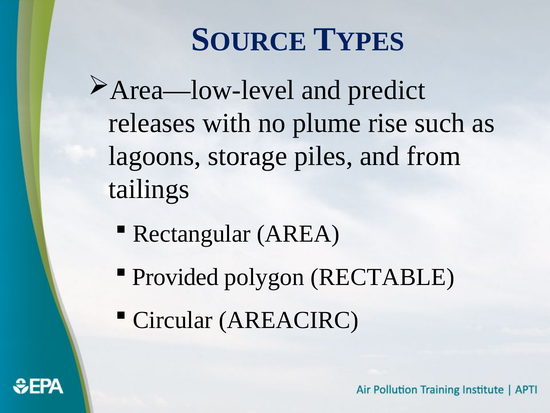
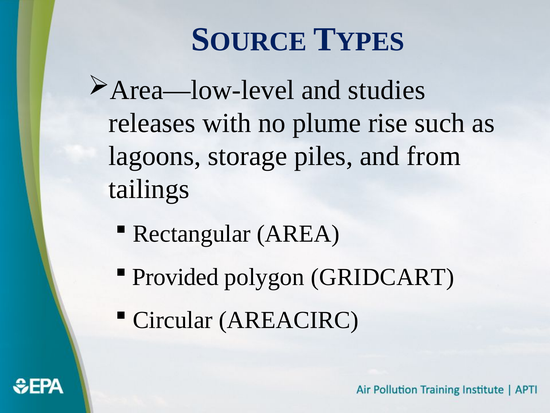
predict: predict -> studies
RECTABLE: RECTABLE -> GRIDCART
